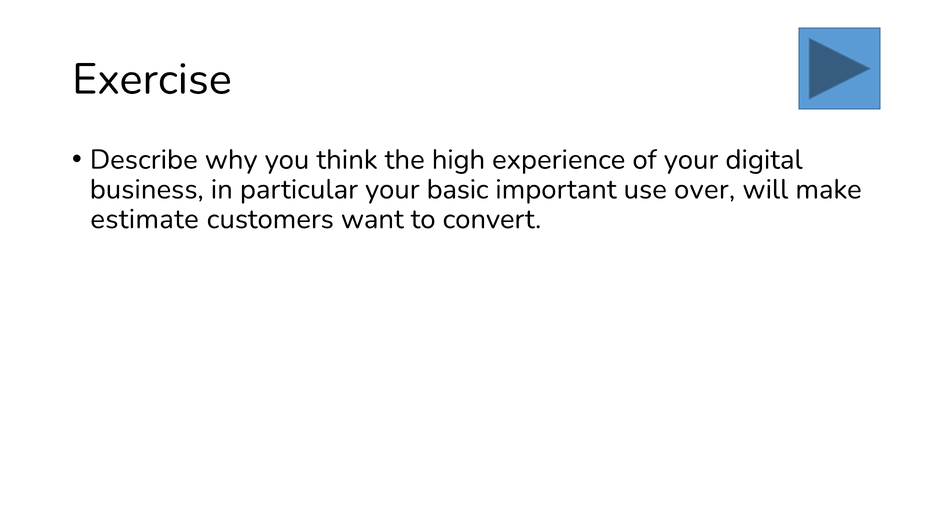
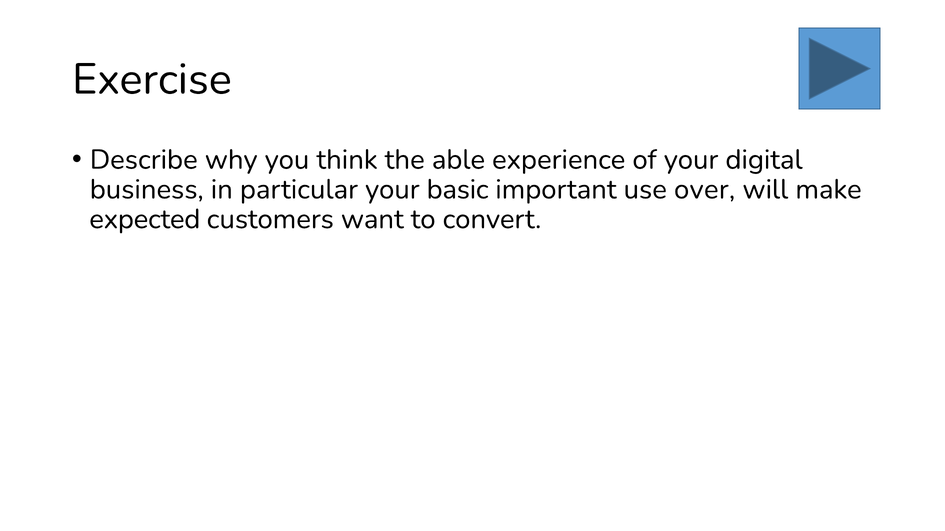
high: high -> able
estimate: estimate -> expected
